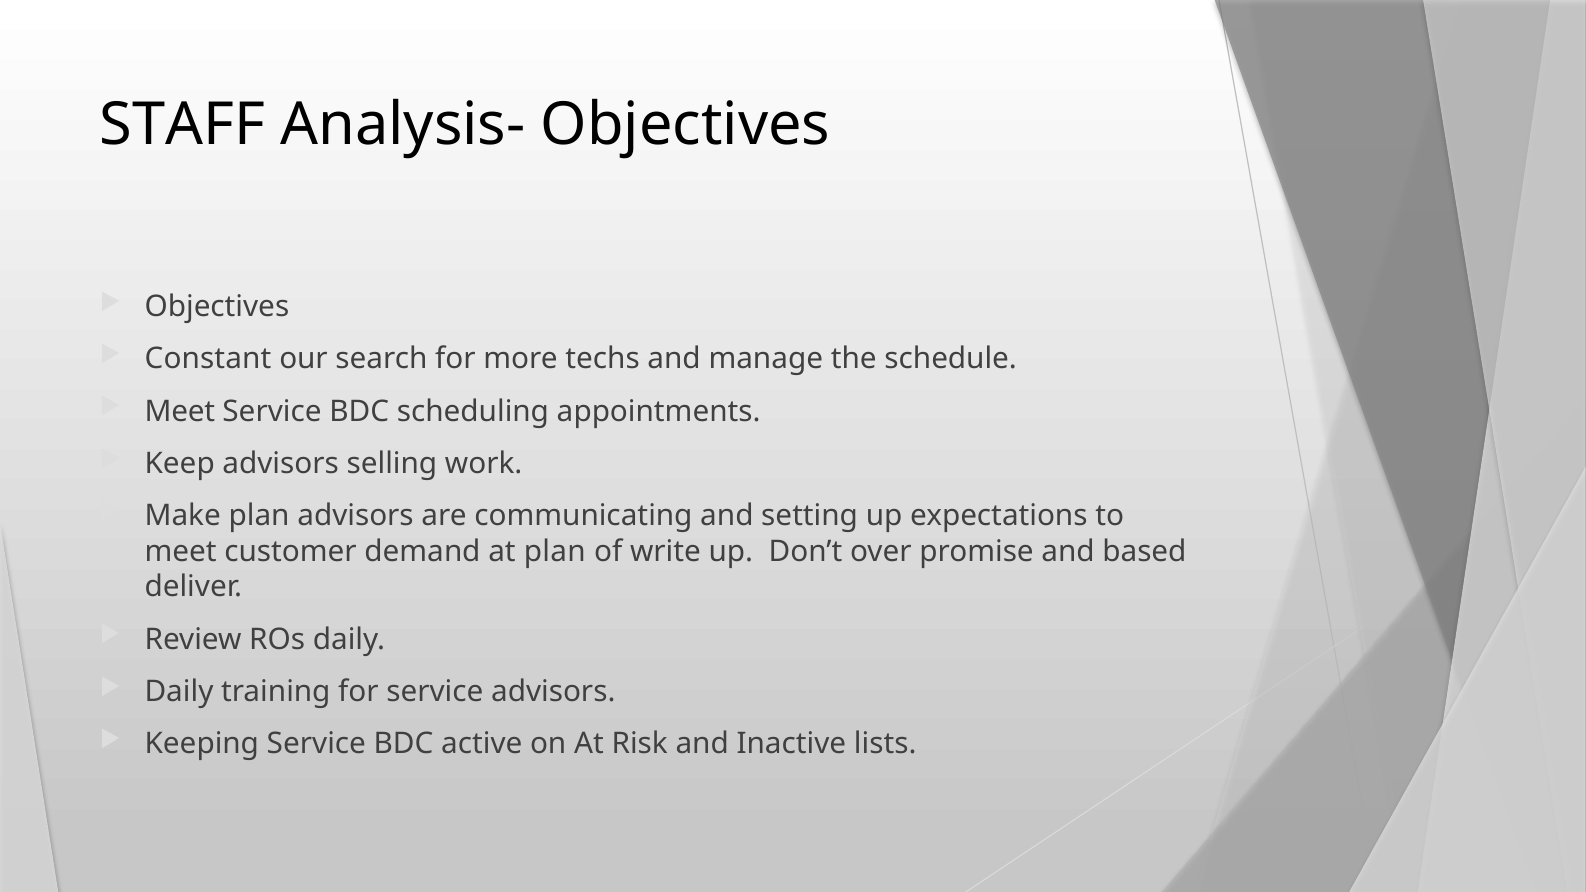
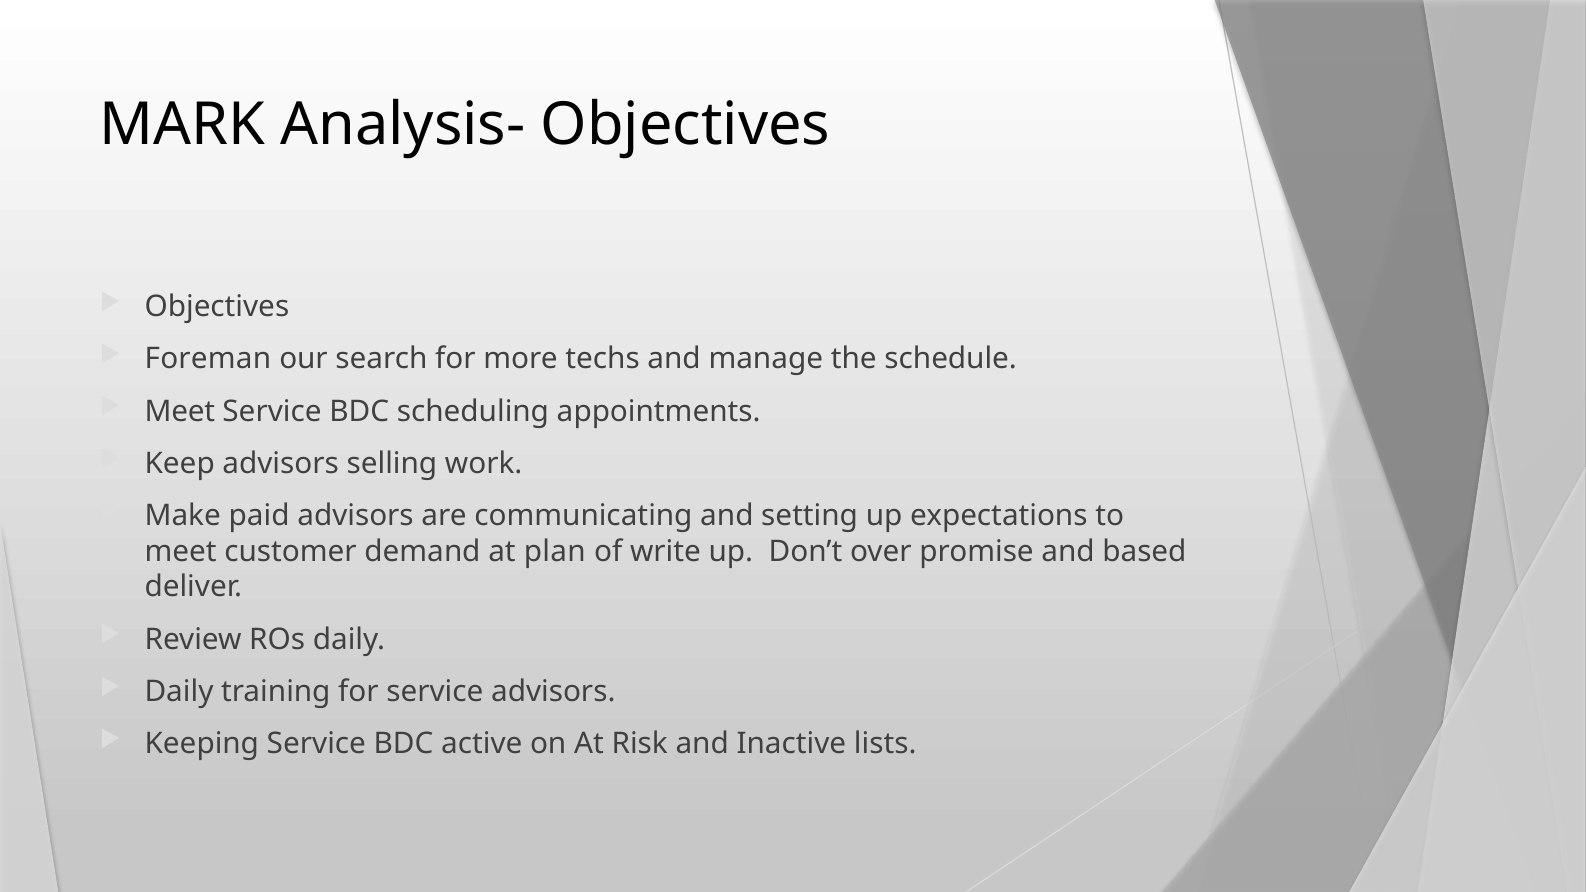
STAFF: STAFF -> MARK
Constant: Constant -> Foreman
Make plan: plan -> paid
